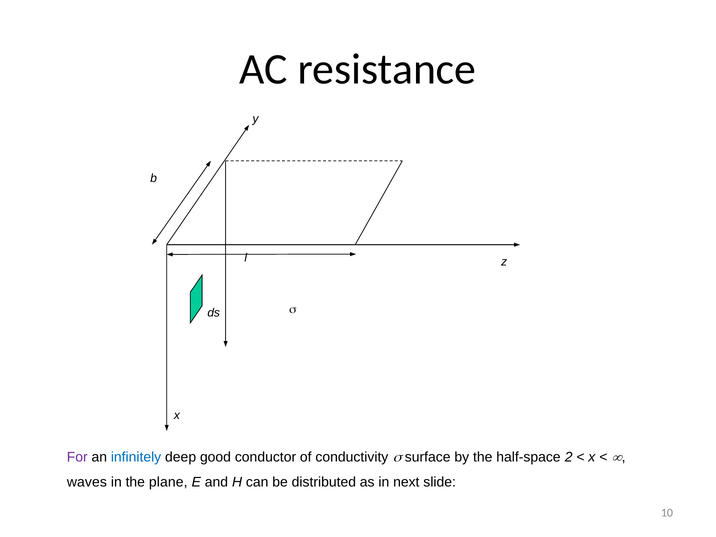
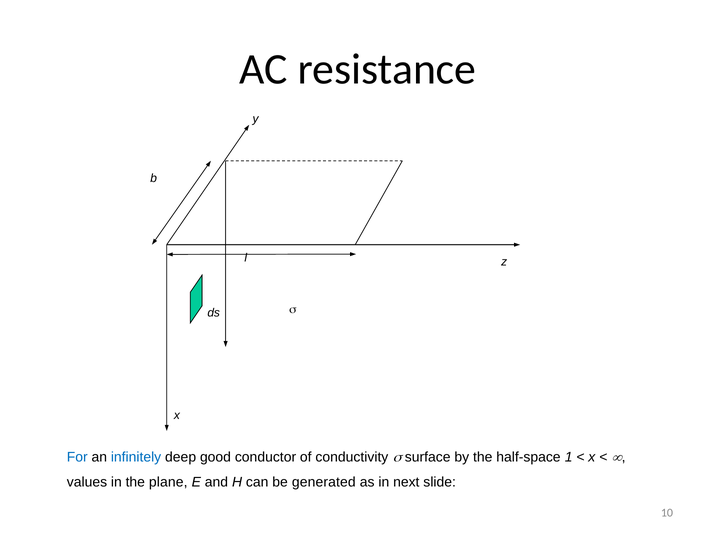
For colour: purple -> blue
2: 2 -> 1
waves: waves -> values
distributed: distributed -> generated
